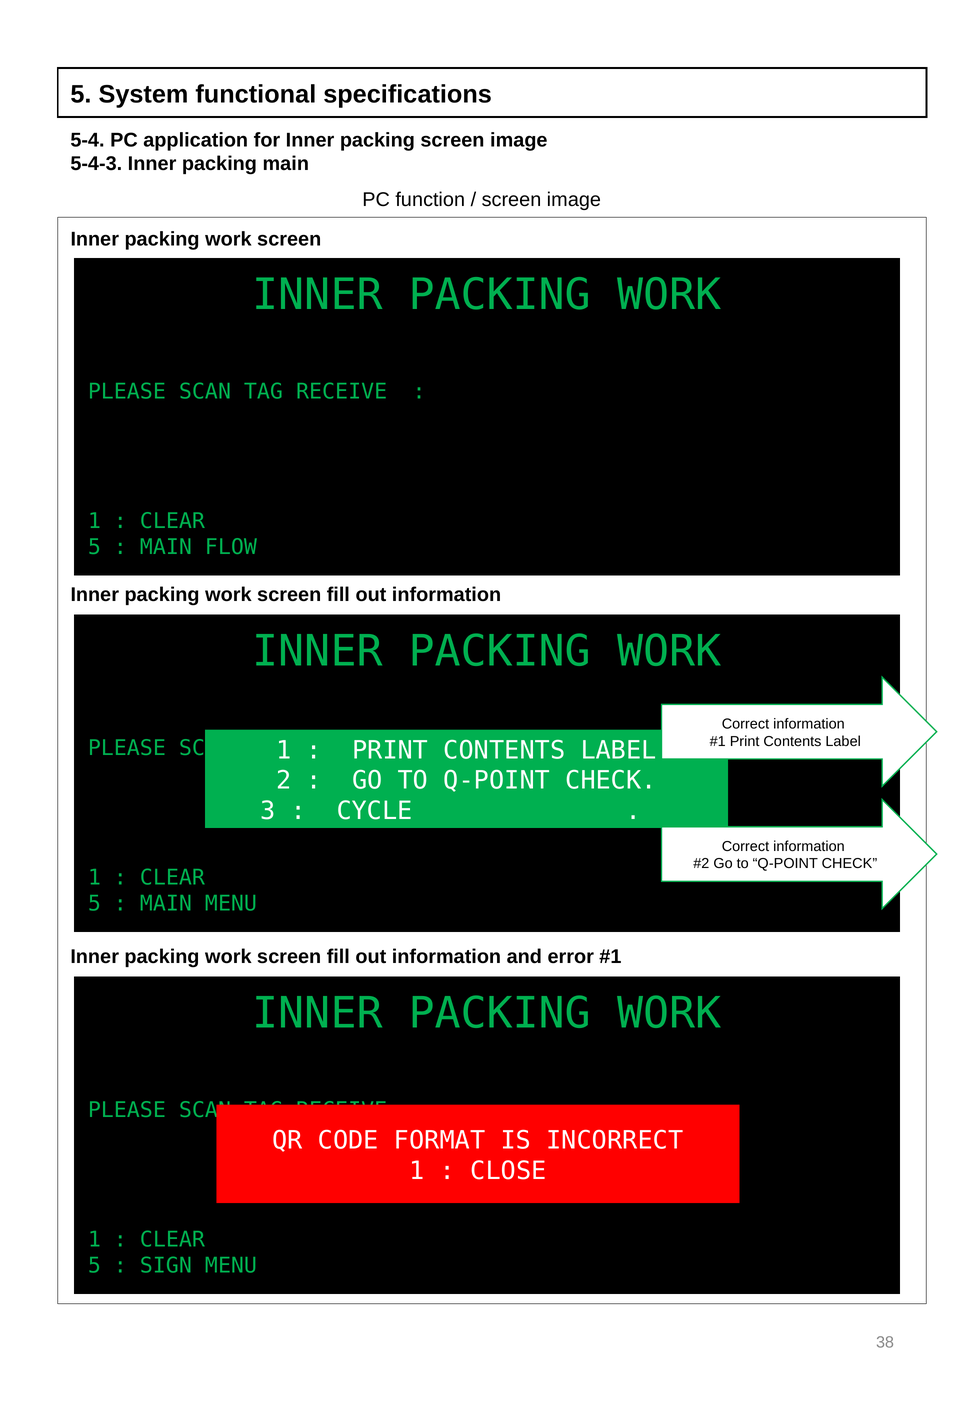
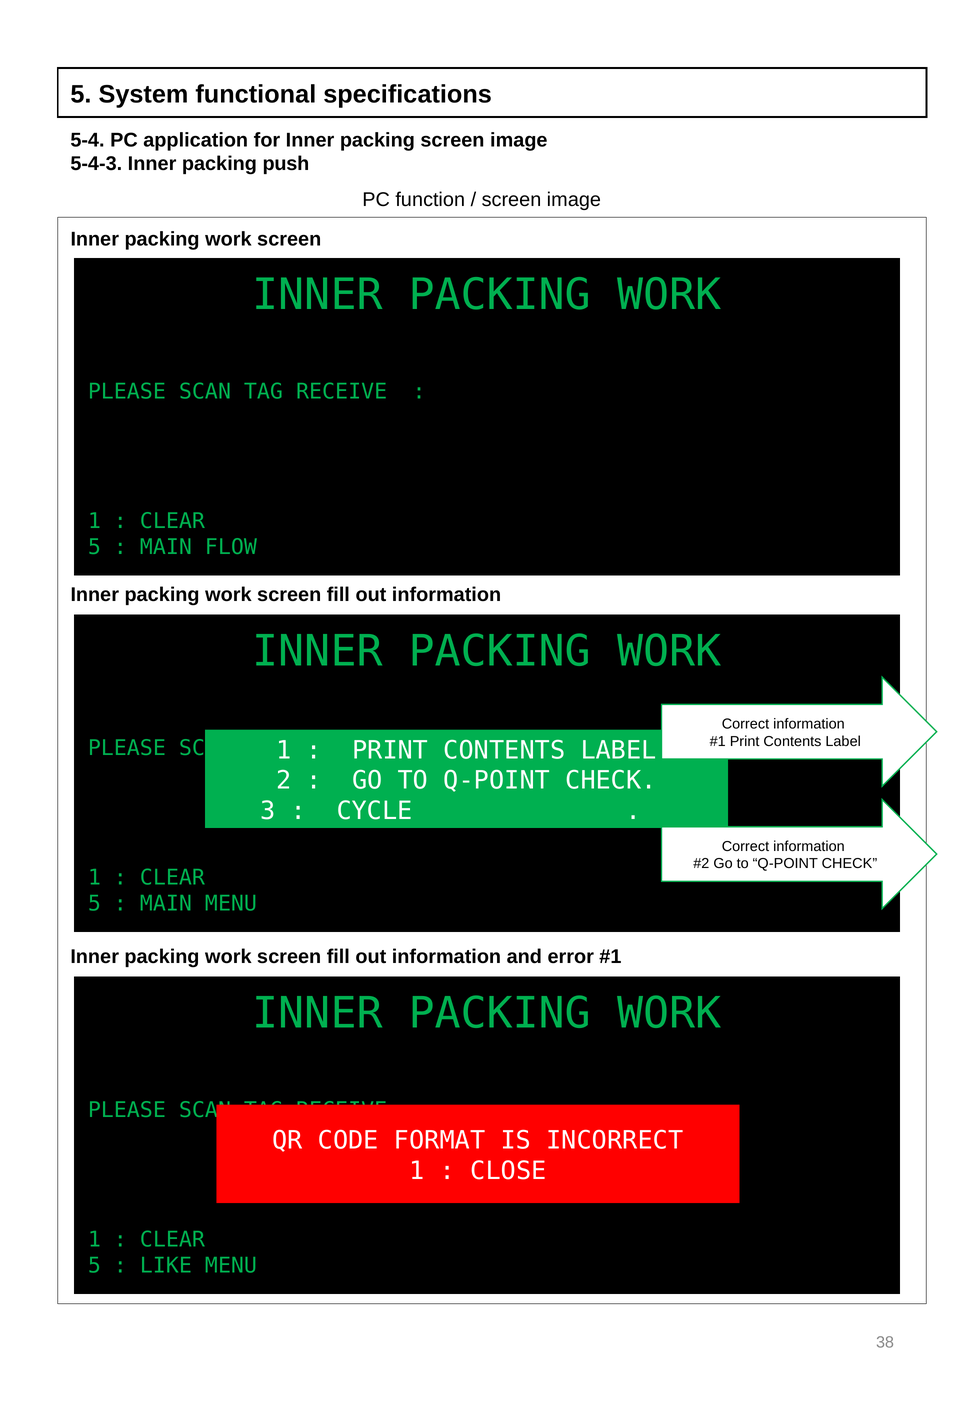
packing main: main -> push
SIGN: SIGN -> LIKE
